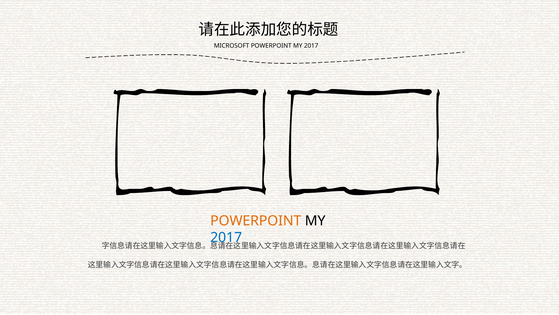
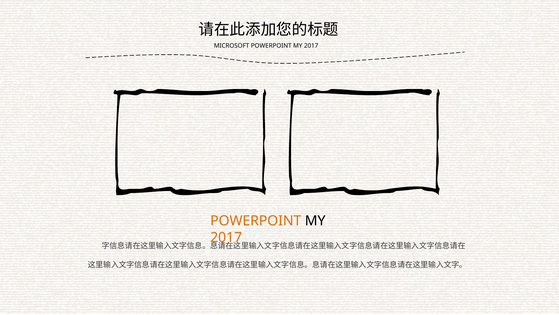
2017 at (226, 237) colour: blue -> orange
